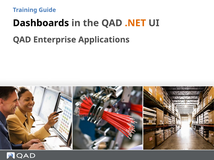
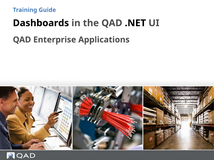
.NET colour: orange -> black
